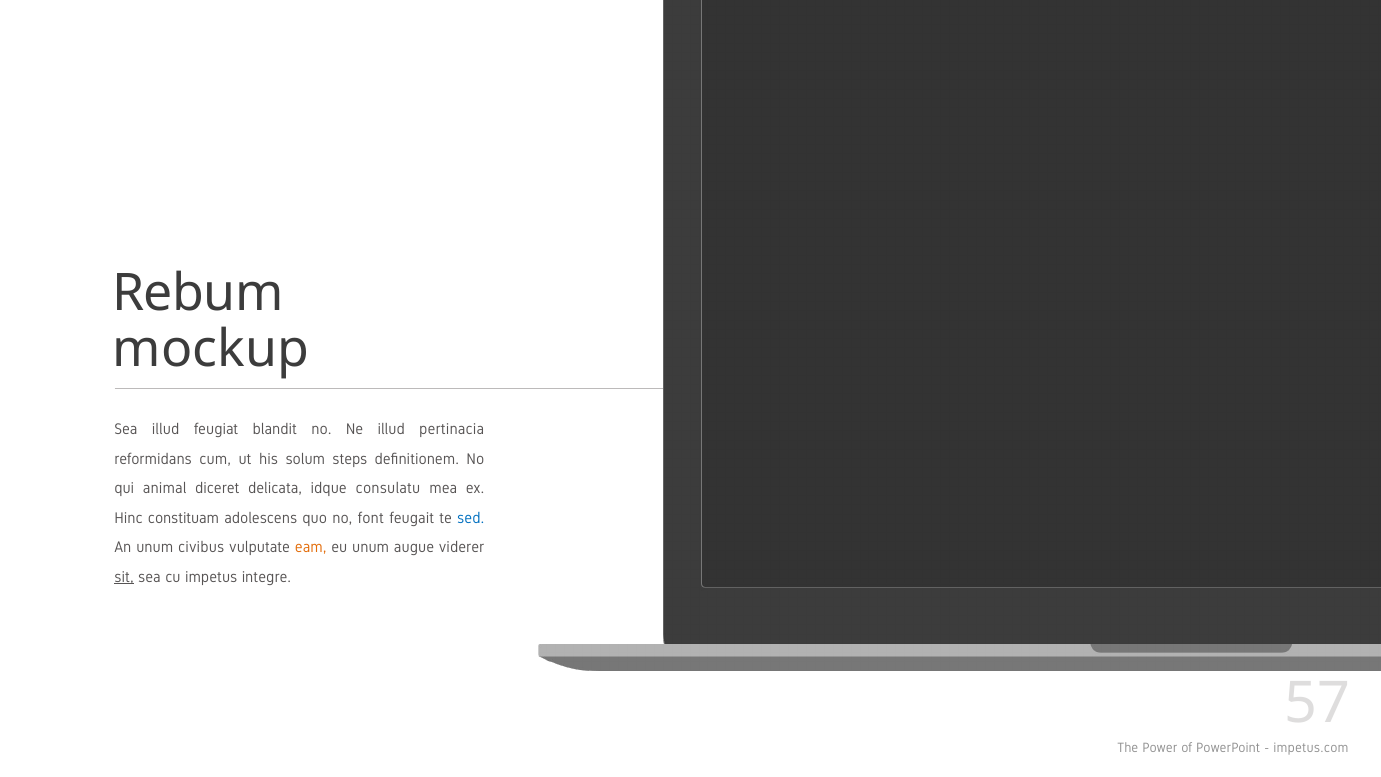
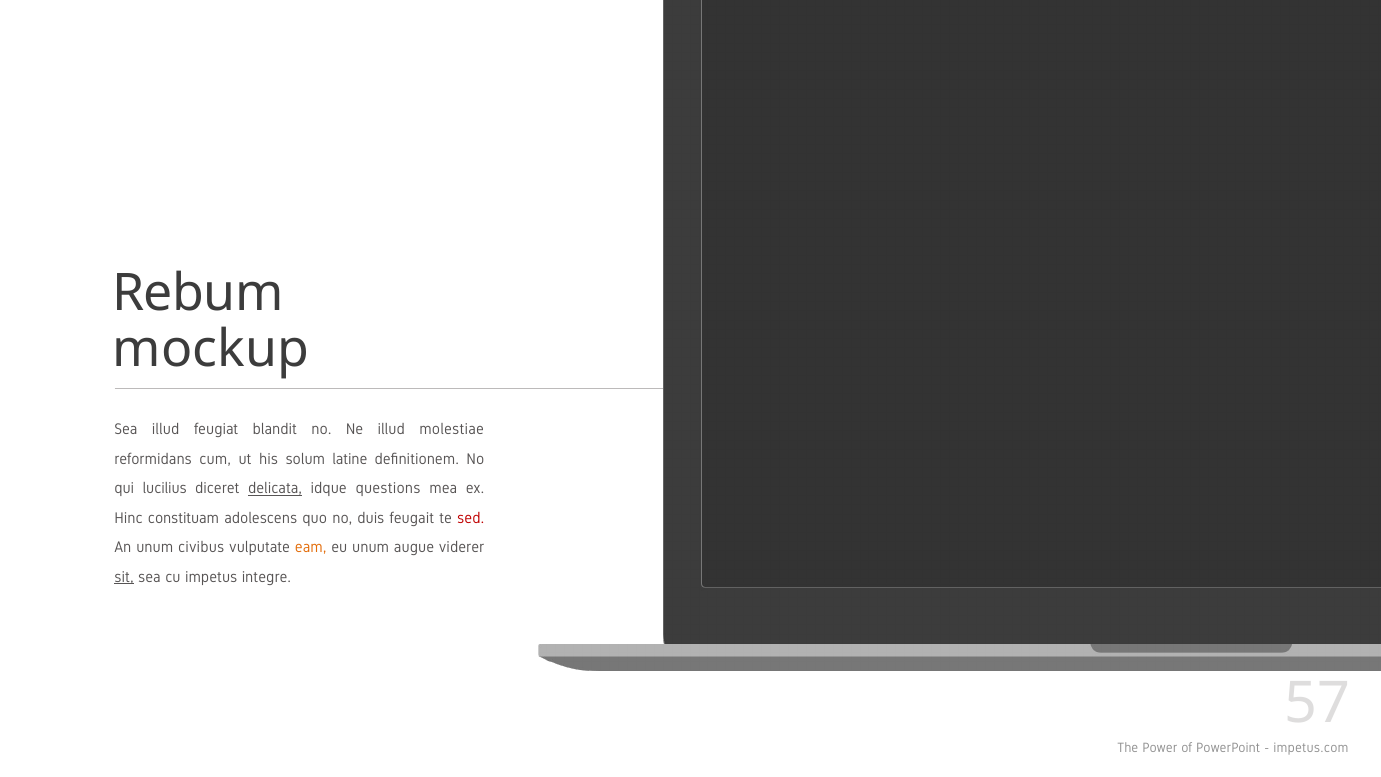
pertinacia: pertinacia -> molestiae
steps: steps -> latine
animal: animal -> lucilius
delicata underline: none -> present
consulatu: consulatu -> questions
font: font -> duis
sed colour: blue -> red
